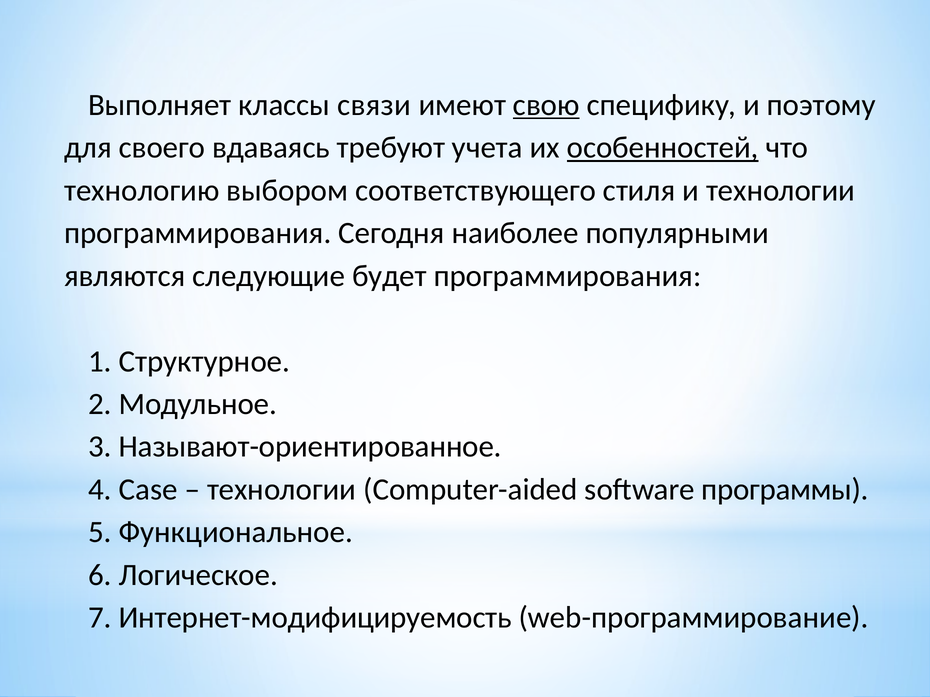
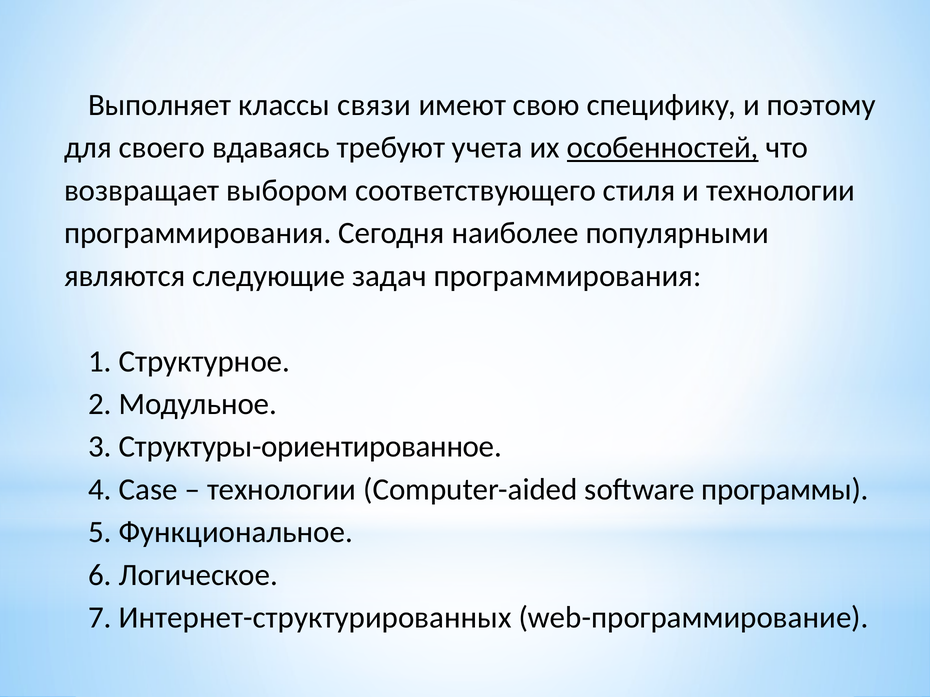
свою underline: present -> none
технологию: технологию -> возвращает
будет: будет -> задач
Называют-ориентированное: Называют-ориентированное -> Структуры-ориентированное
Интернет-модифицируемость: Интернет-модифицируемость -> Интернет-структурированных
